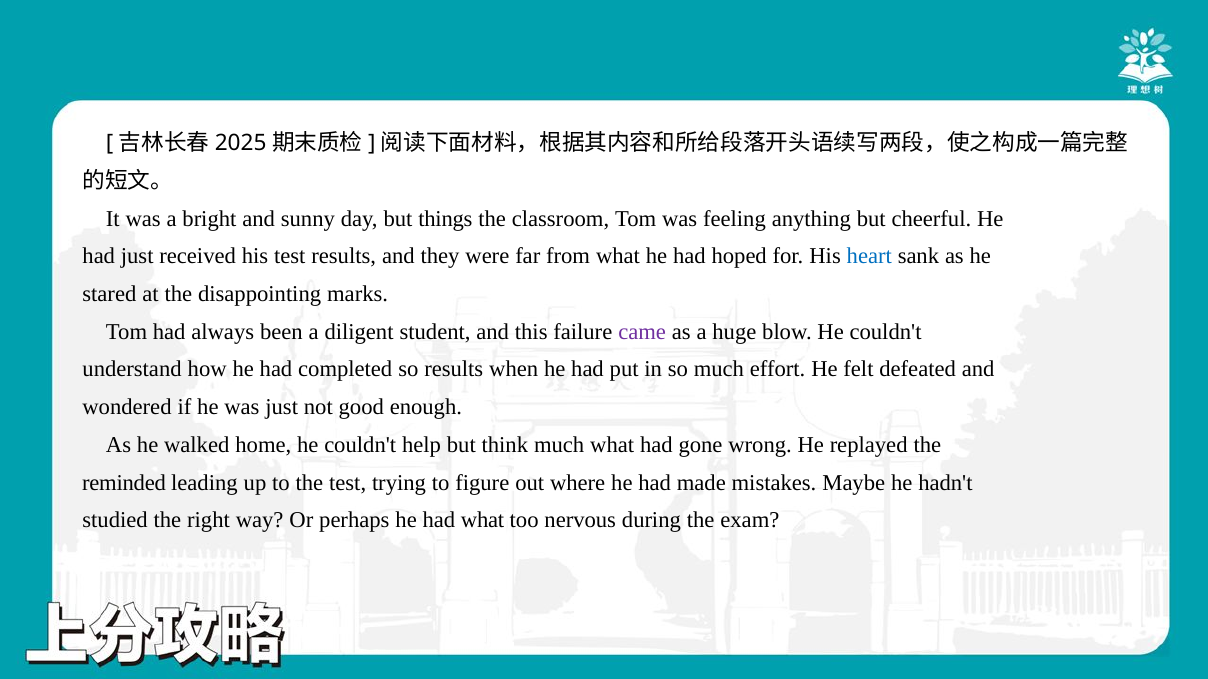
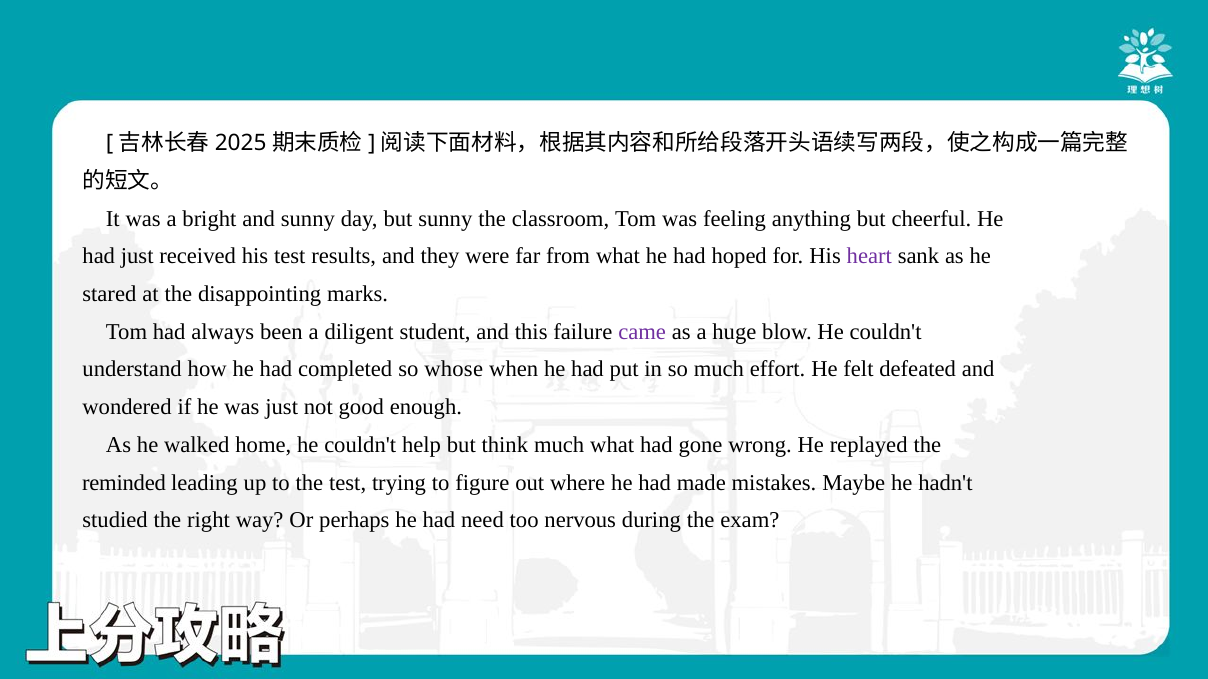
but things: things -> sunny
heart colour: blue -> purple
so results: results -> whose
had what: what -> need
